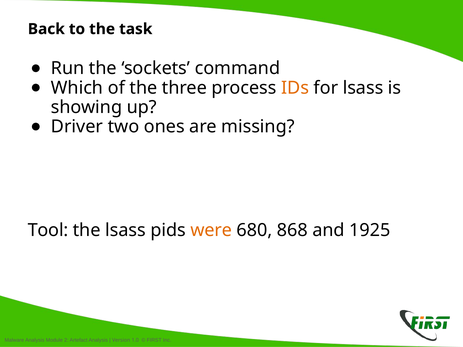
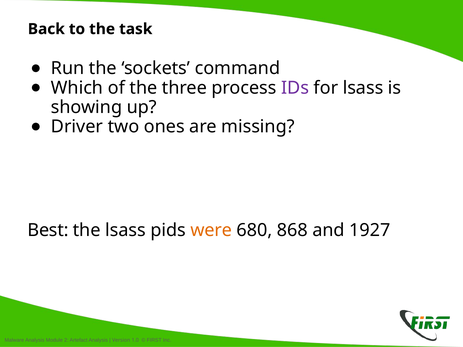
IDs colour: orange -> purple
Tool: Tool -> Best
1925: 1925 -> 1927
